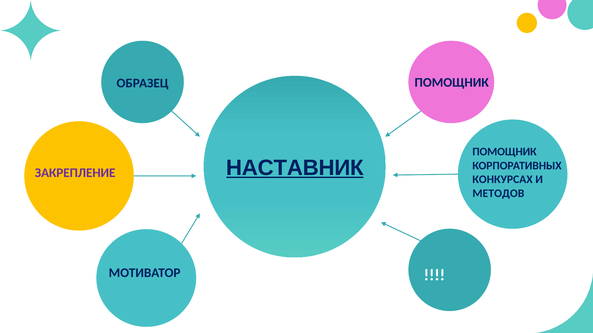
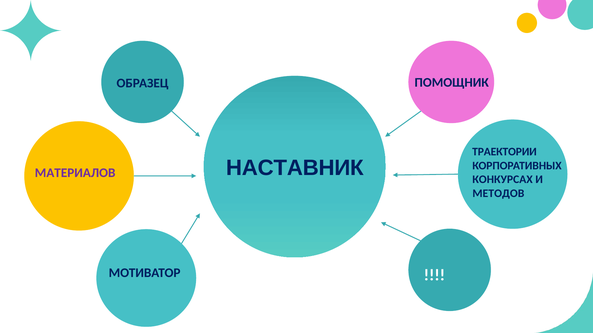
ПОМОЩНИК at (504, 152): ПОМОЩНИК -> ТРАЕКТОРИИ
НАСТАВНИК underline: present -> none
ЗАКРЕПЛЕНИЕ: ЗАКРЕПЛЕНИЕ -> МАТЕРИАЛОВ
